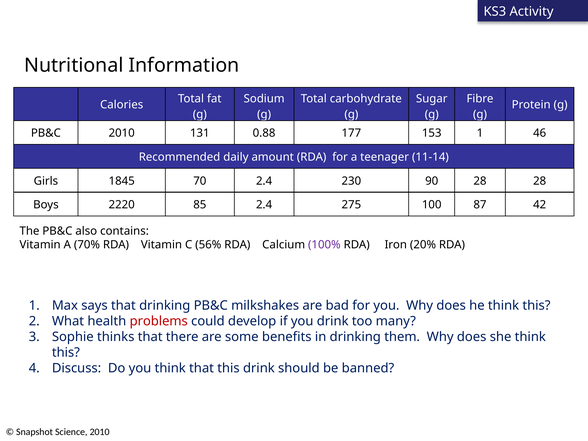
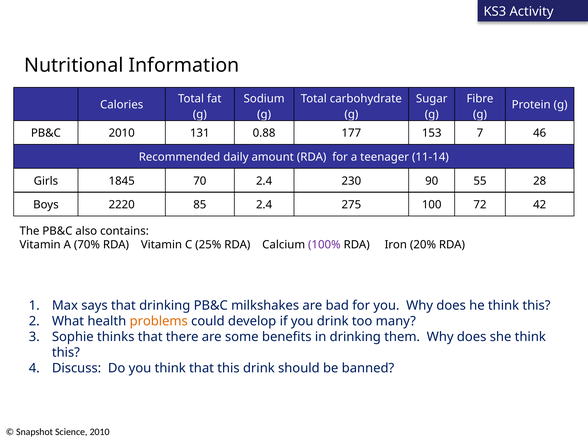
153 1: 1 -> 7
90 28: 28 -> 55
87: 87 -> 72
56%: 56% -> 25%
problems colour: red -> orange
